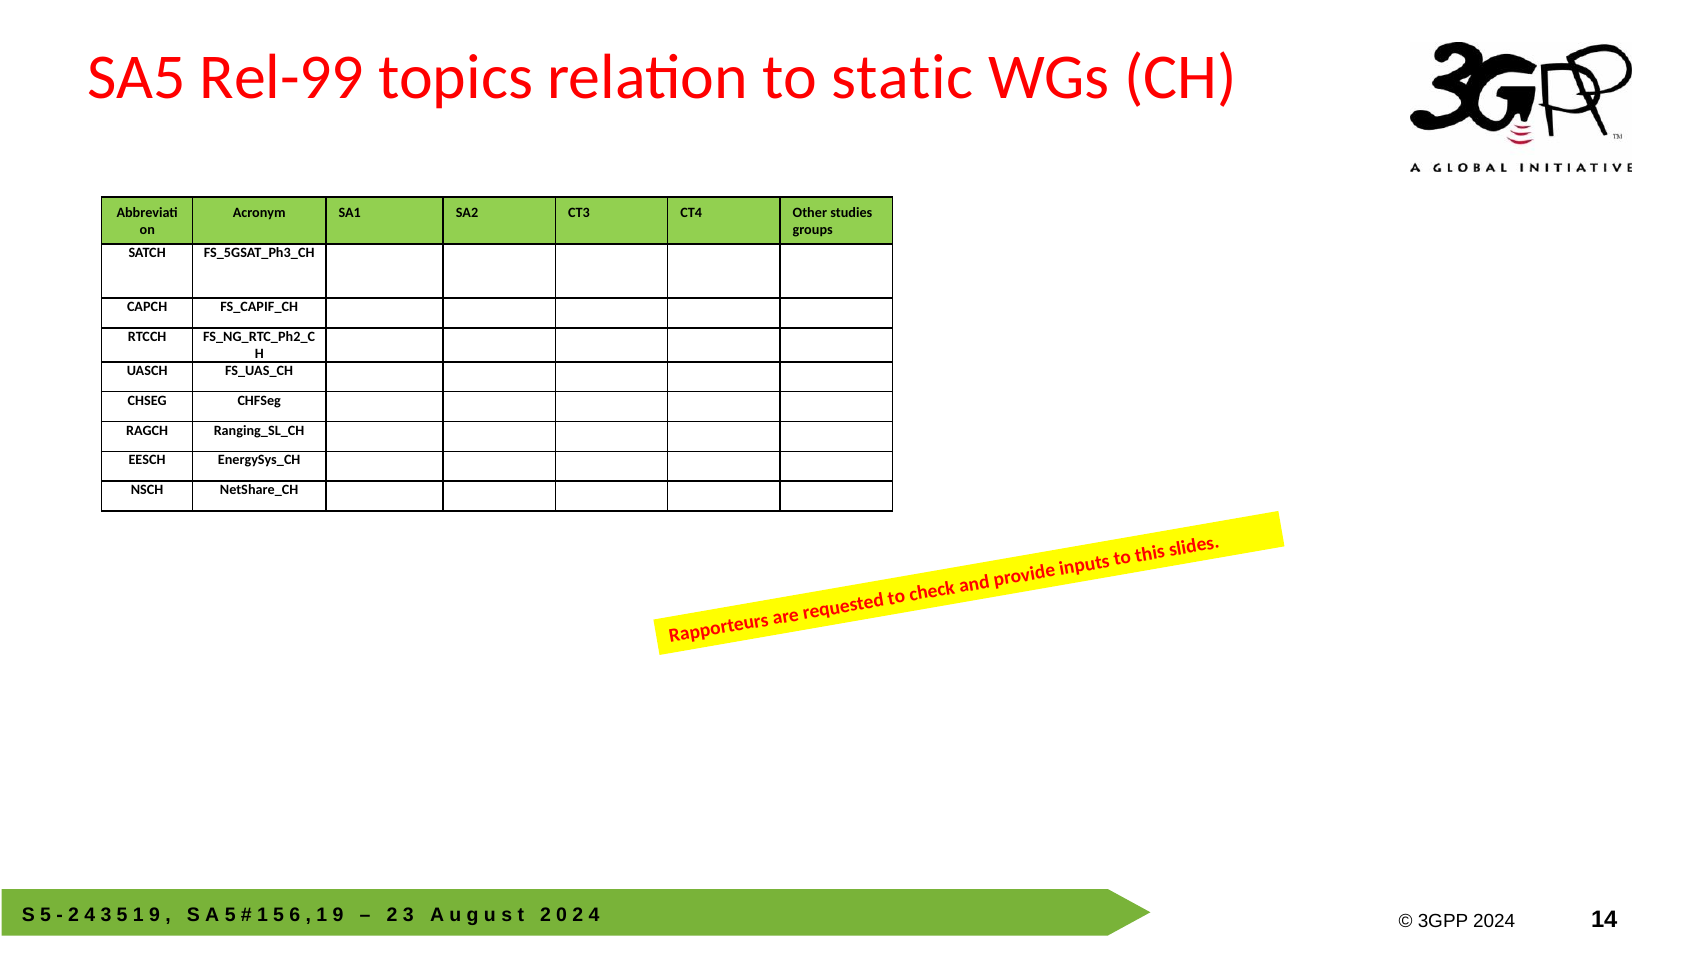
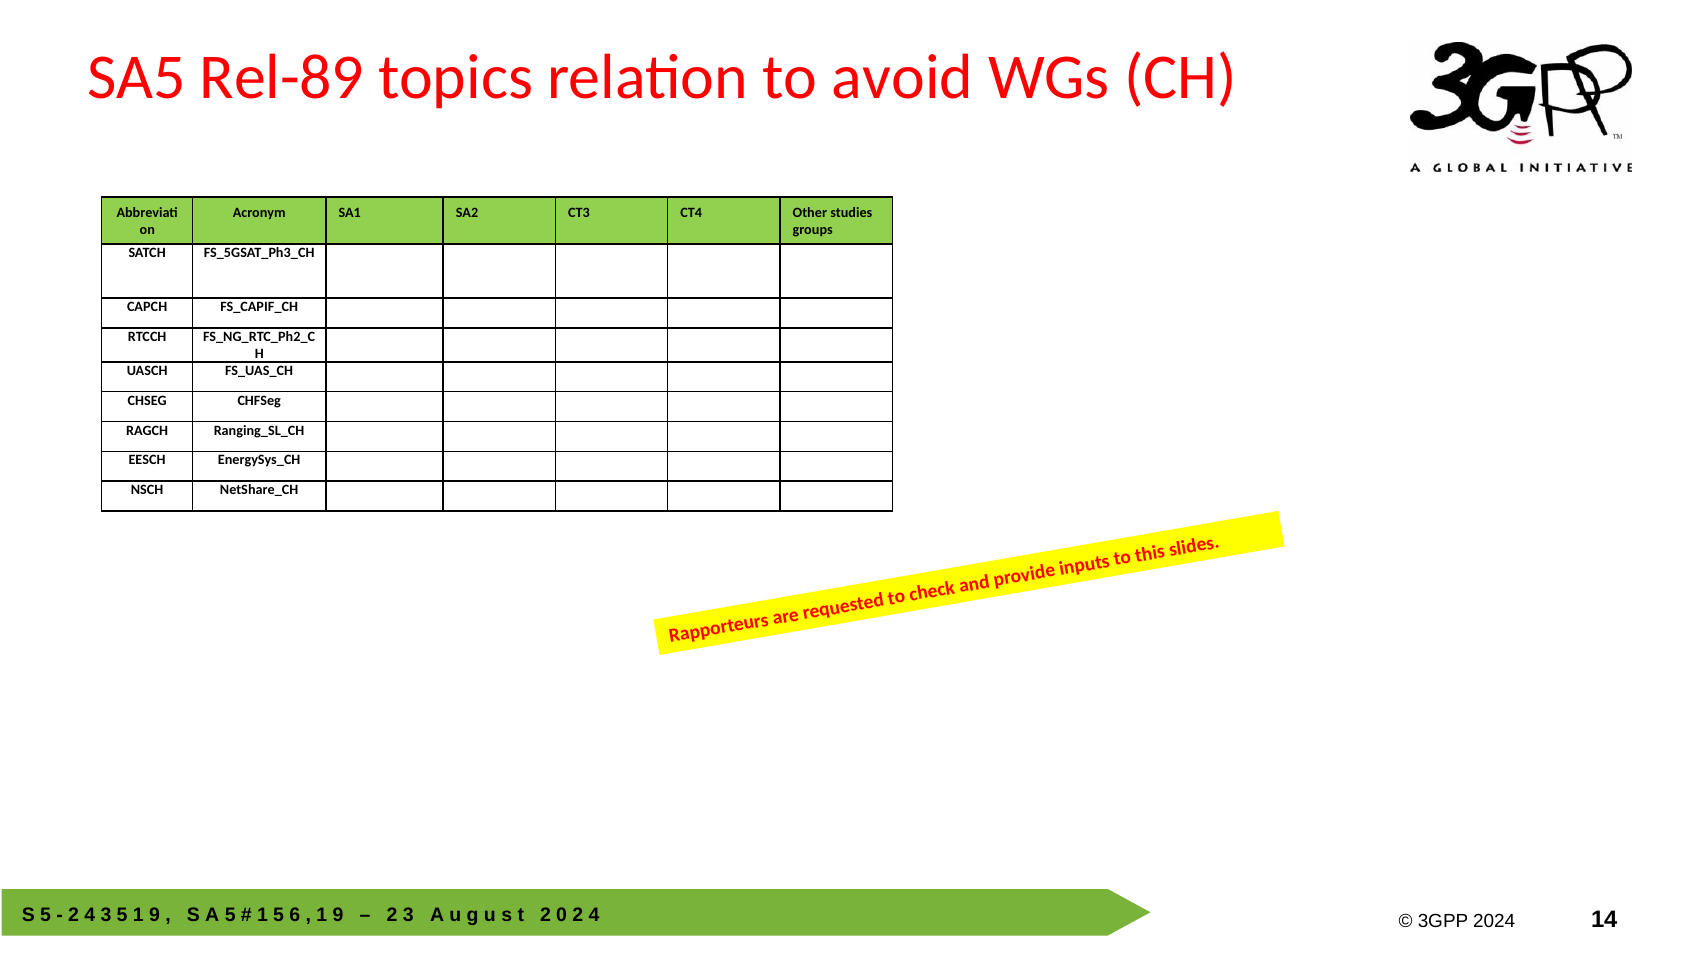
Rel-99: Rel-99 -> Rel-89
static: static -> avoid
